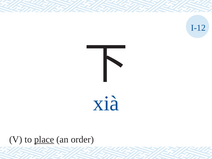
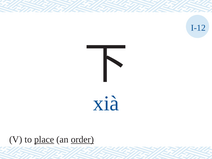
order underline: none -> present
